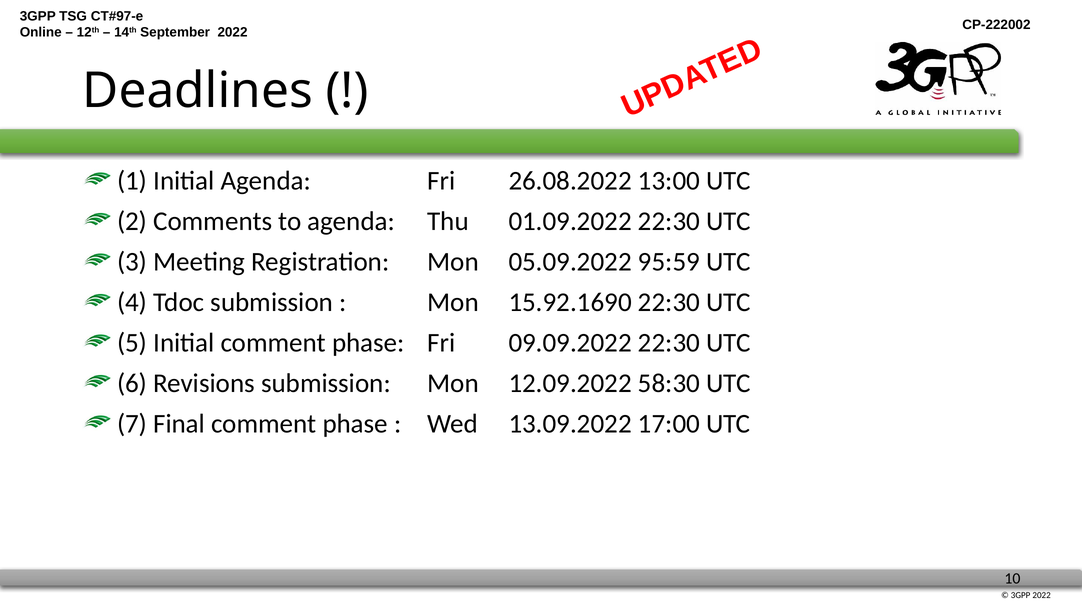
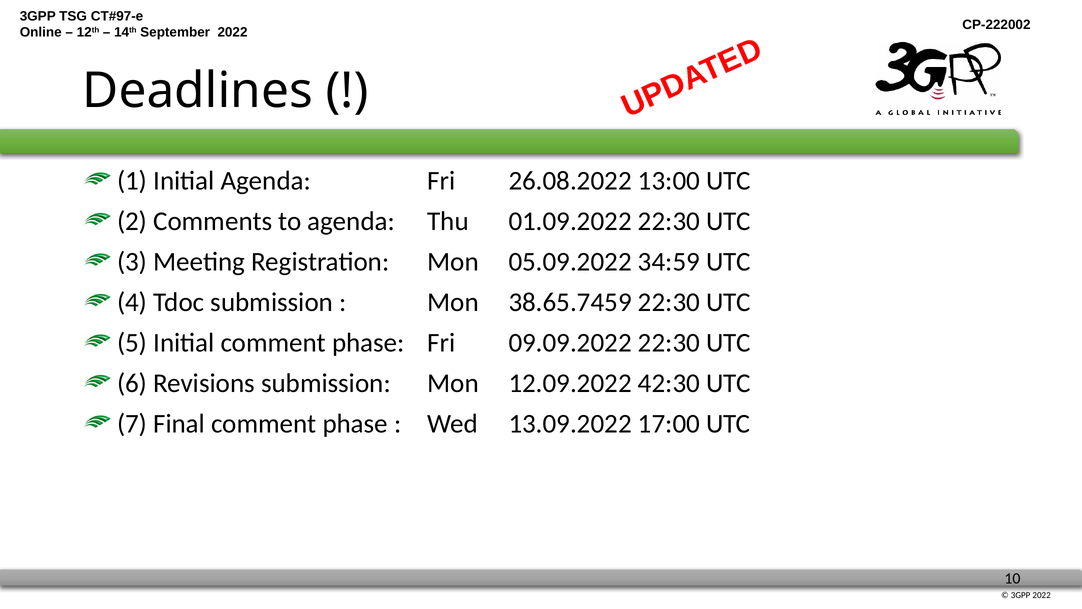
95:59: 95:59 -> 34:59
15.92.1690: 15.92.1690 -> 38.65.7459
58:30: 58:30 -> 42:30
